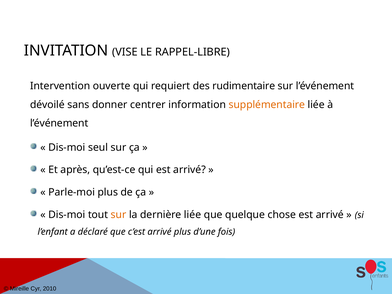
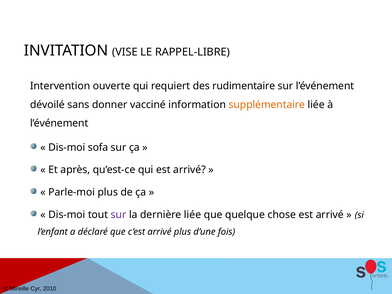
centrer: centrer -> vacciné
seul: seul -> sofa
sur at (119, 215) colour: orange -> purple
